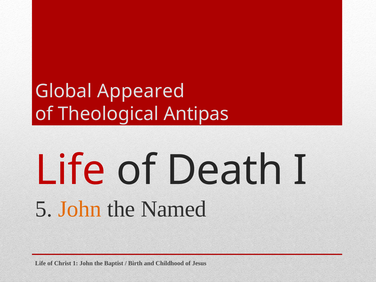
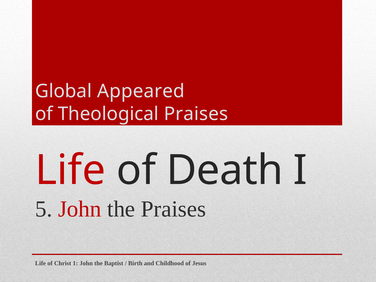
Theological Antipas: Antipas -> Praises
John at (80, 209) colour: orange -> red
the Named: Named -> Praises
